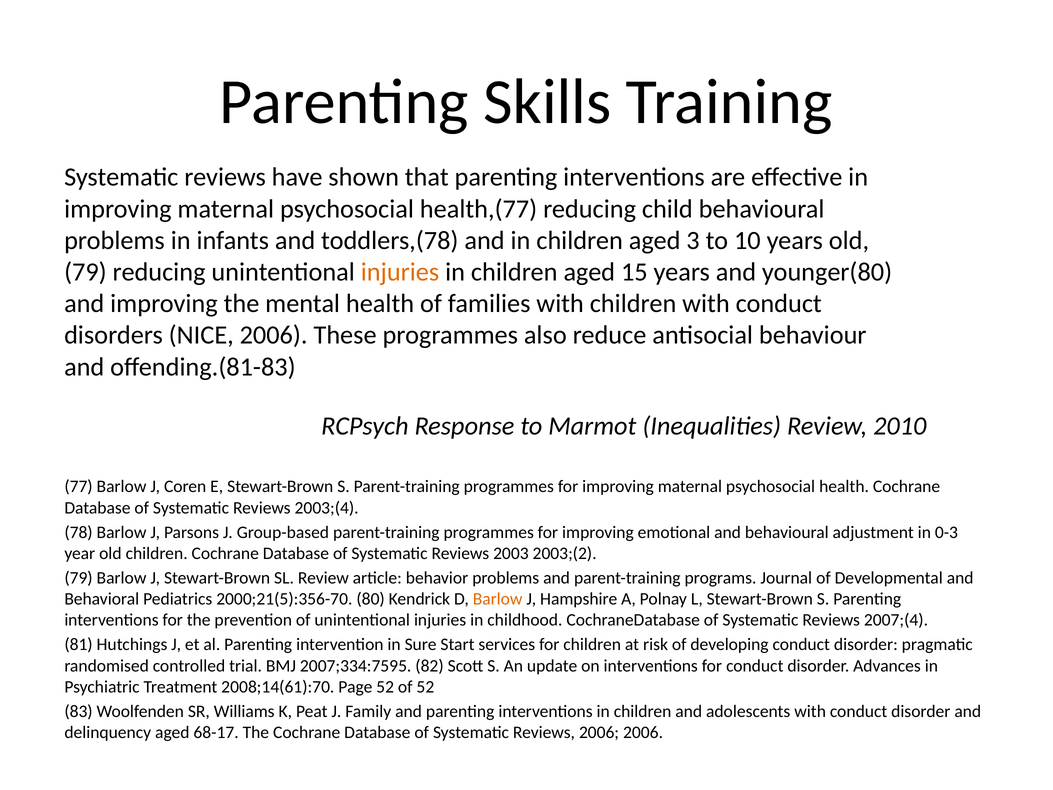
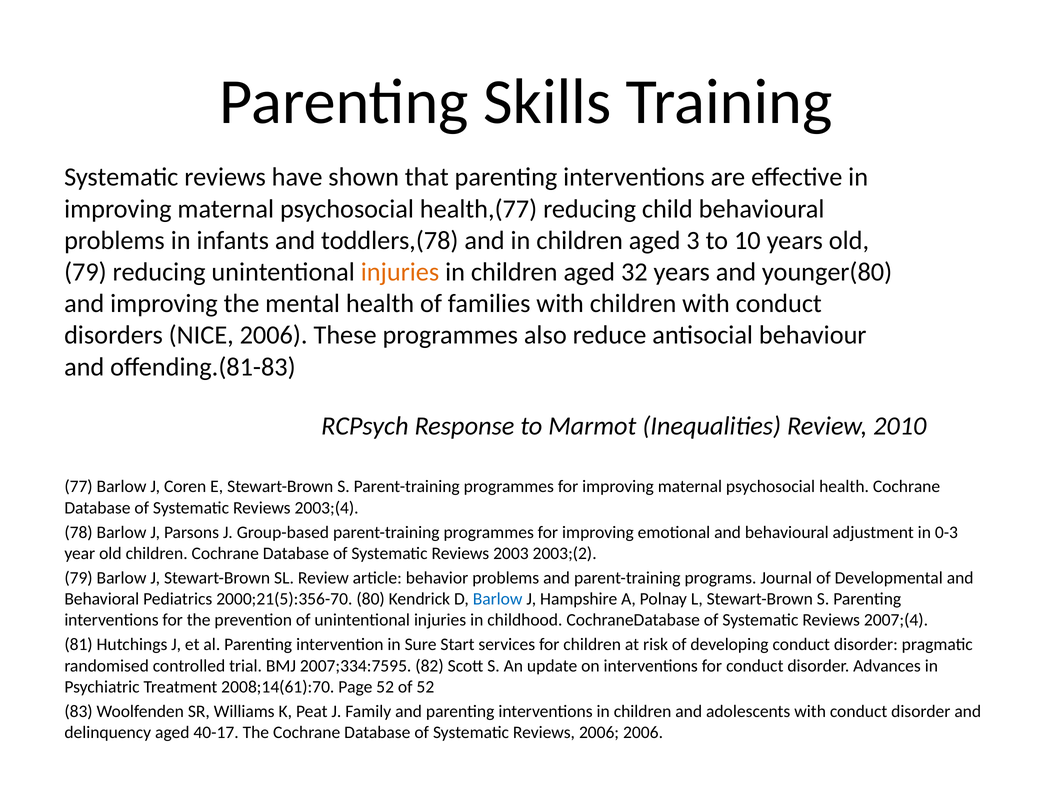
15: 15 -> 32
Barlow at (498, 599) colour: orange -> blue
68-17: 68-17 -> 40-17
